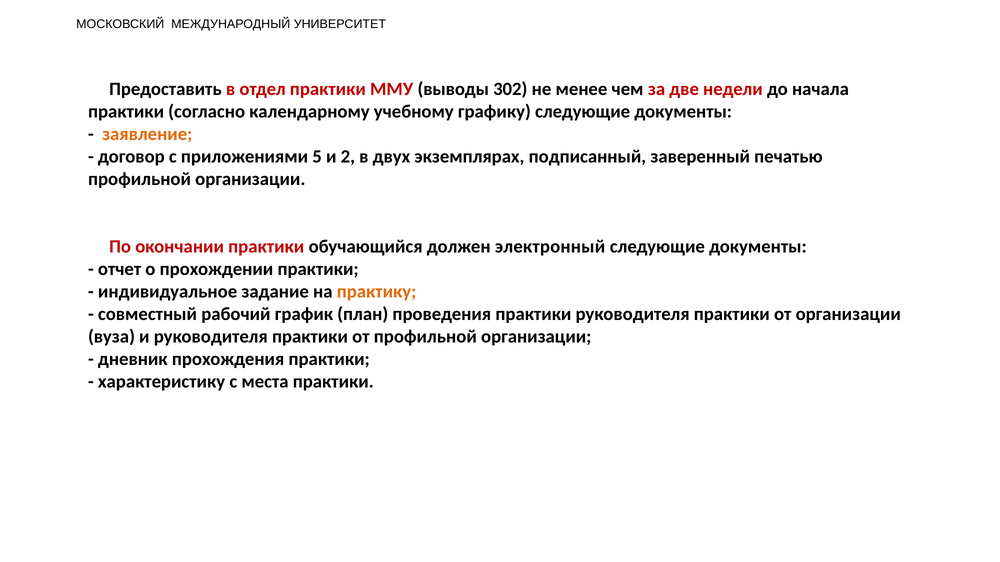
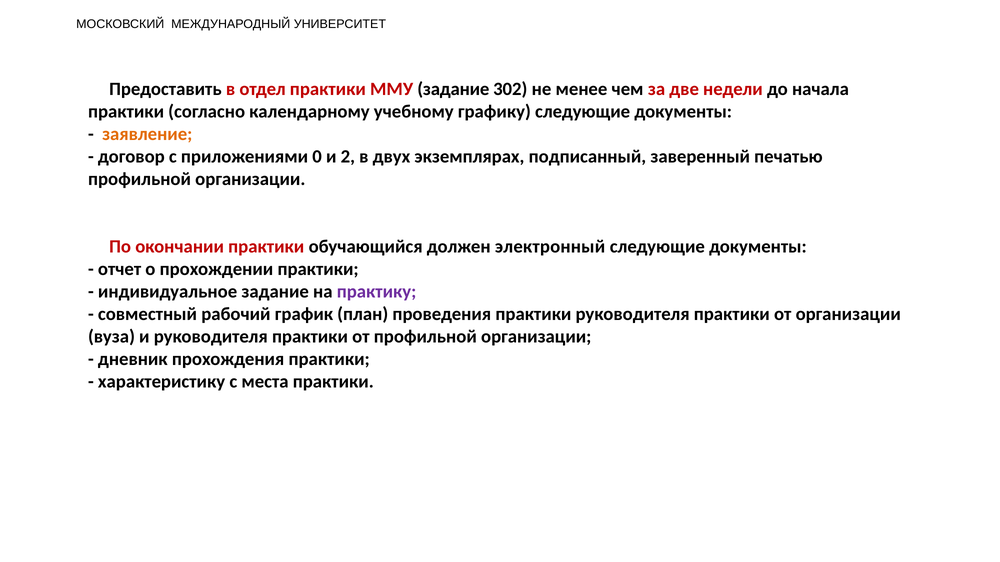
ММУ выводы: выводы -> задание
5: 5 -> 0
практику colour: orange -> purple
